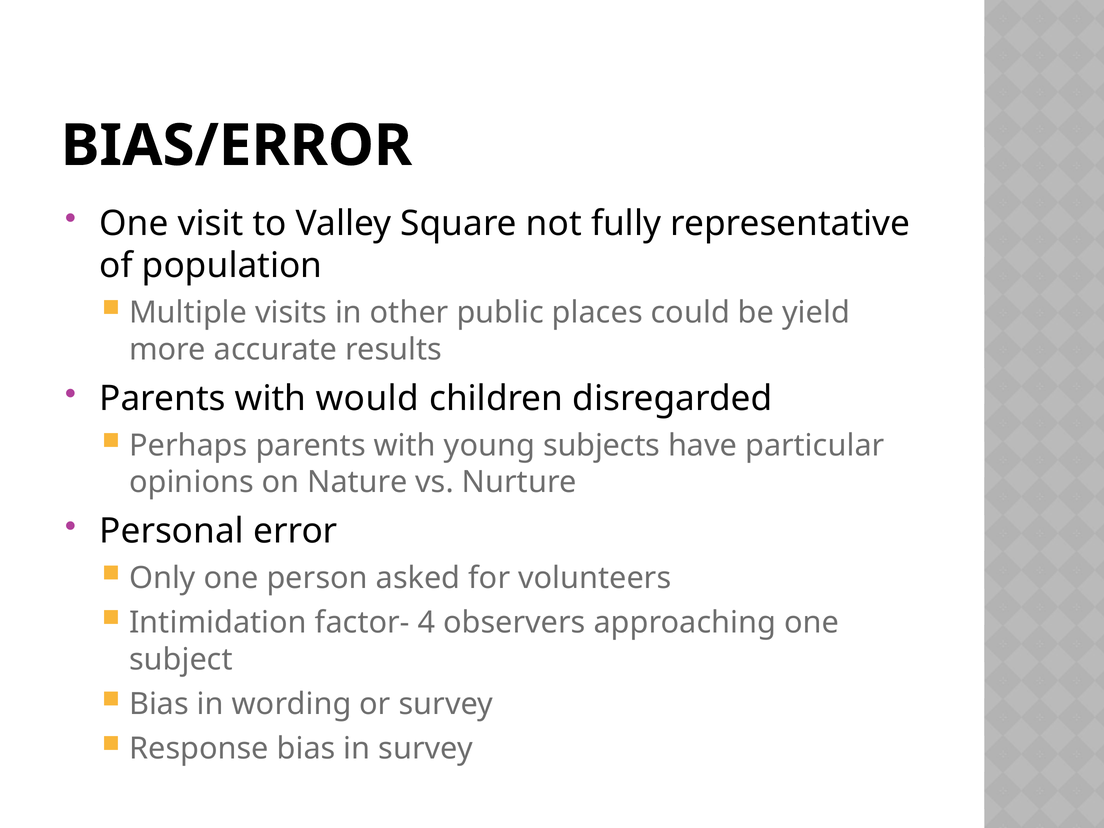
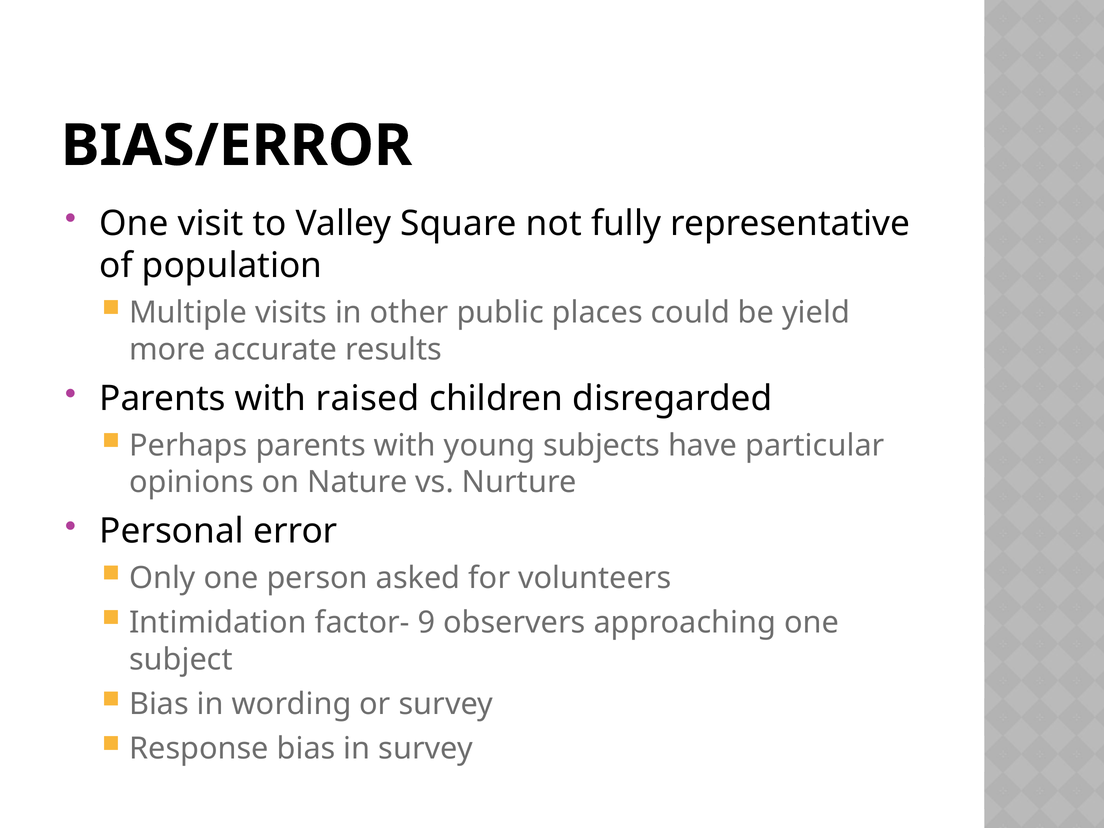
would: would -> raised
4: 4 -> 9
